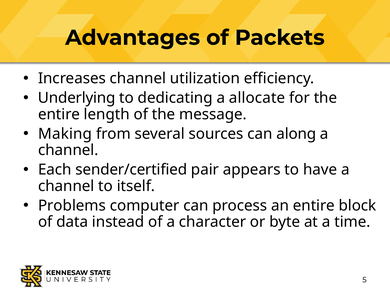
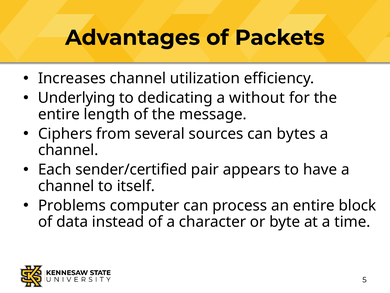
allocate: allocate -> without
Making: Making -> Ciphers
along: along -> bytes
